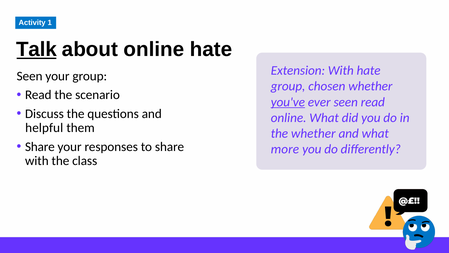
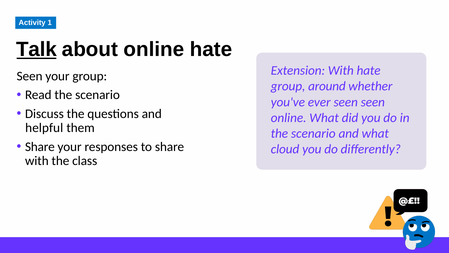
chosen: chosen -> around
you've underline: present -> none
seen read: read -> seen
whether at (313, 133): whether -> scenario
more: more -> cloud
